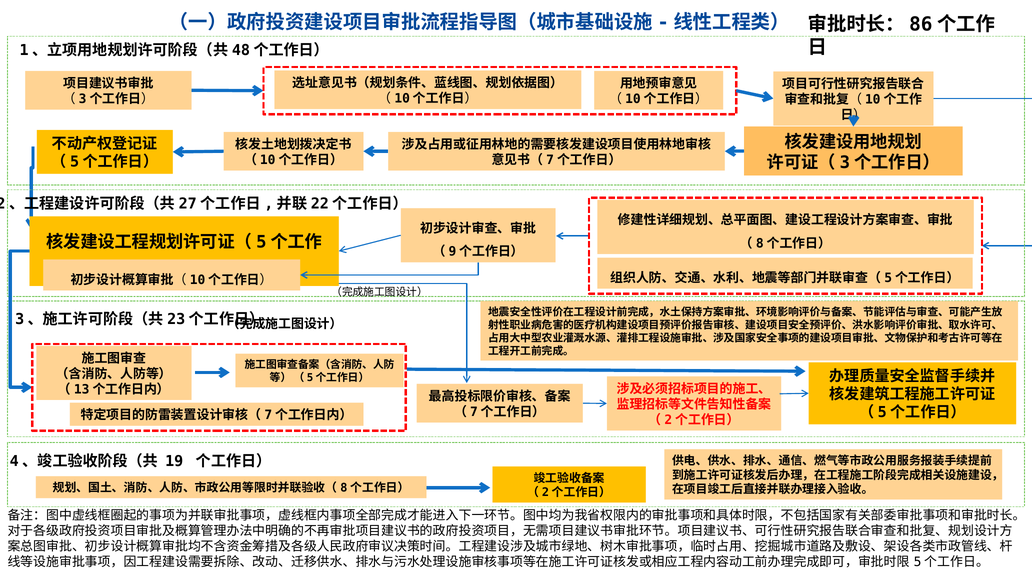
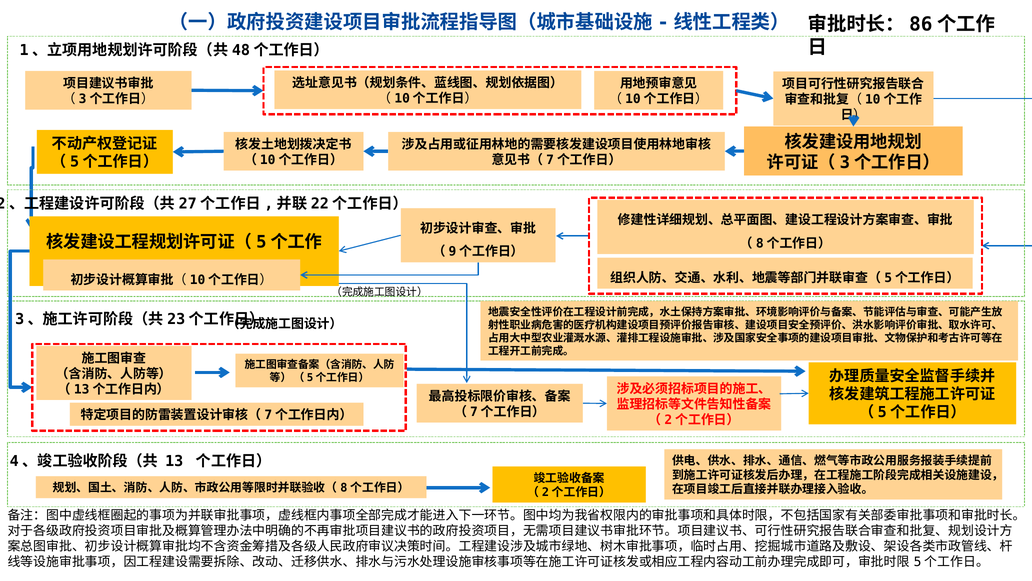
19: 19 -> 13
